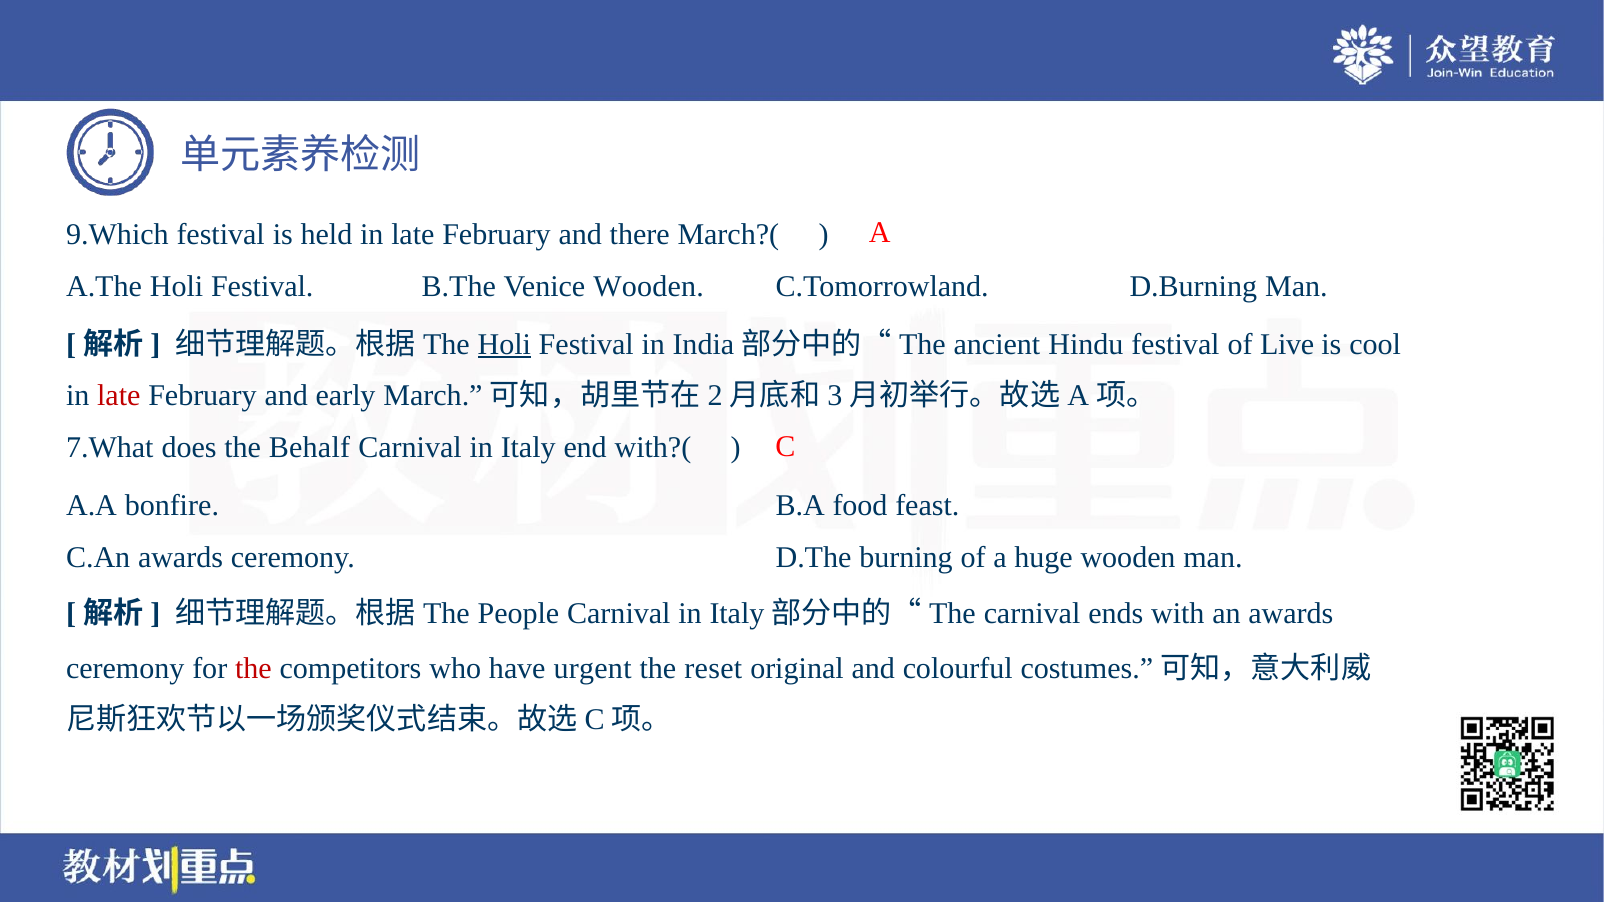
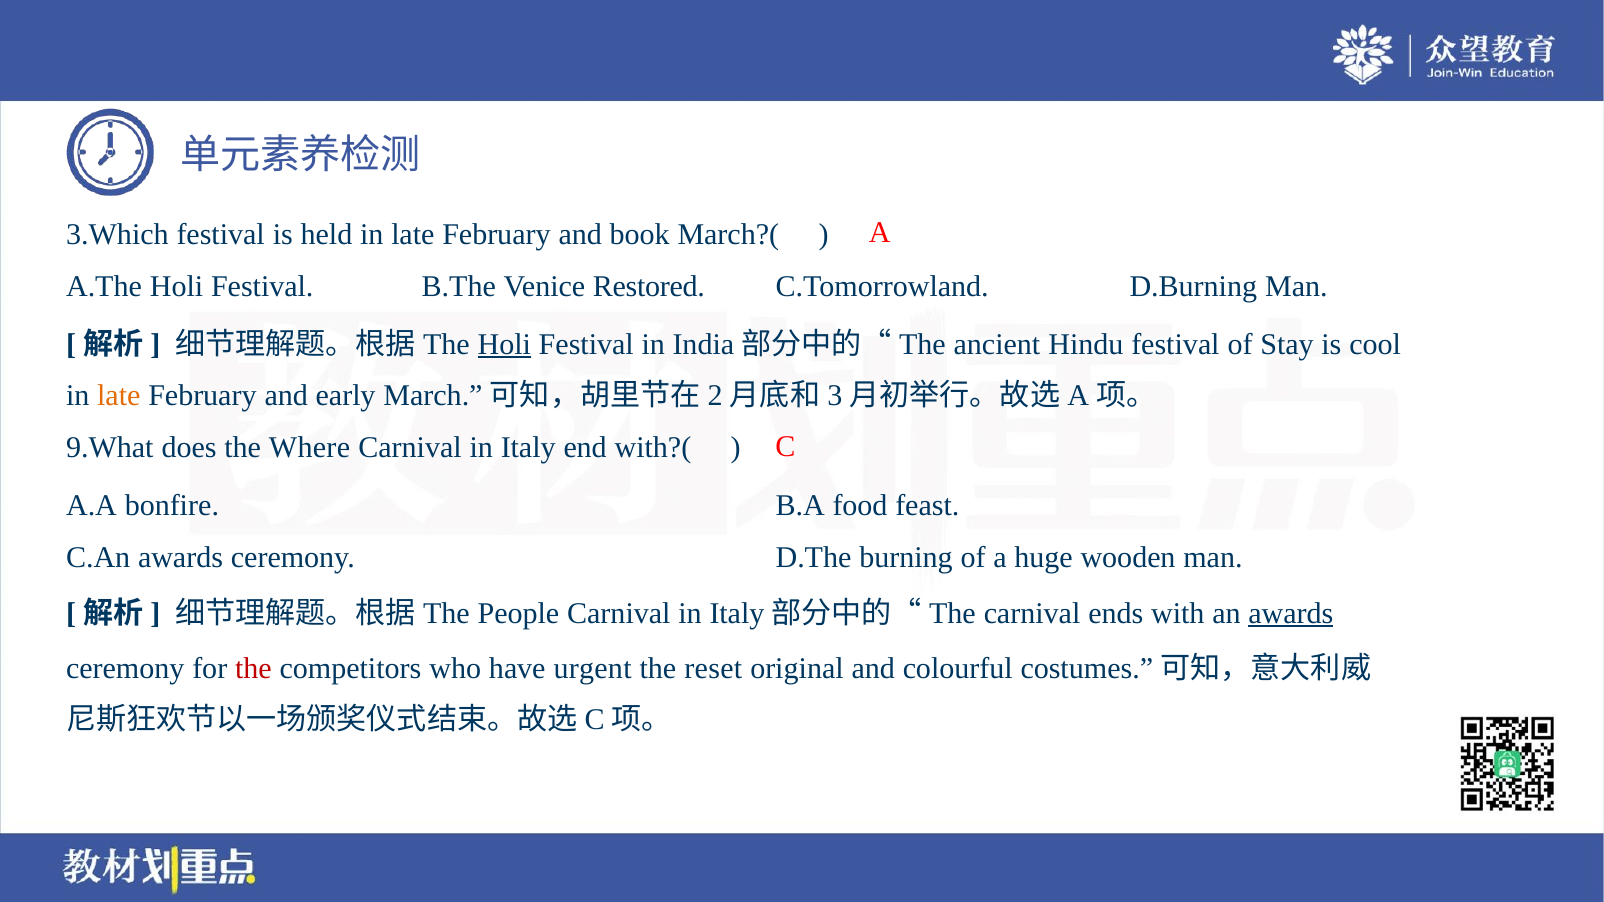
9.Which: 9.Which -> 3.Which
there: there -> book
Venice Wooden: Wooden -> Restored
Live: Live -> Stay
late at (119, 396) colour: red -> orange
7.What: 7.What -> 9.What
Behalf: Behalf -> Where
awards at (1291, 613) underline: none -> present
